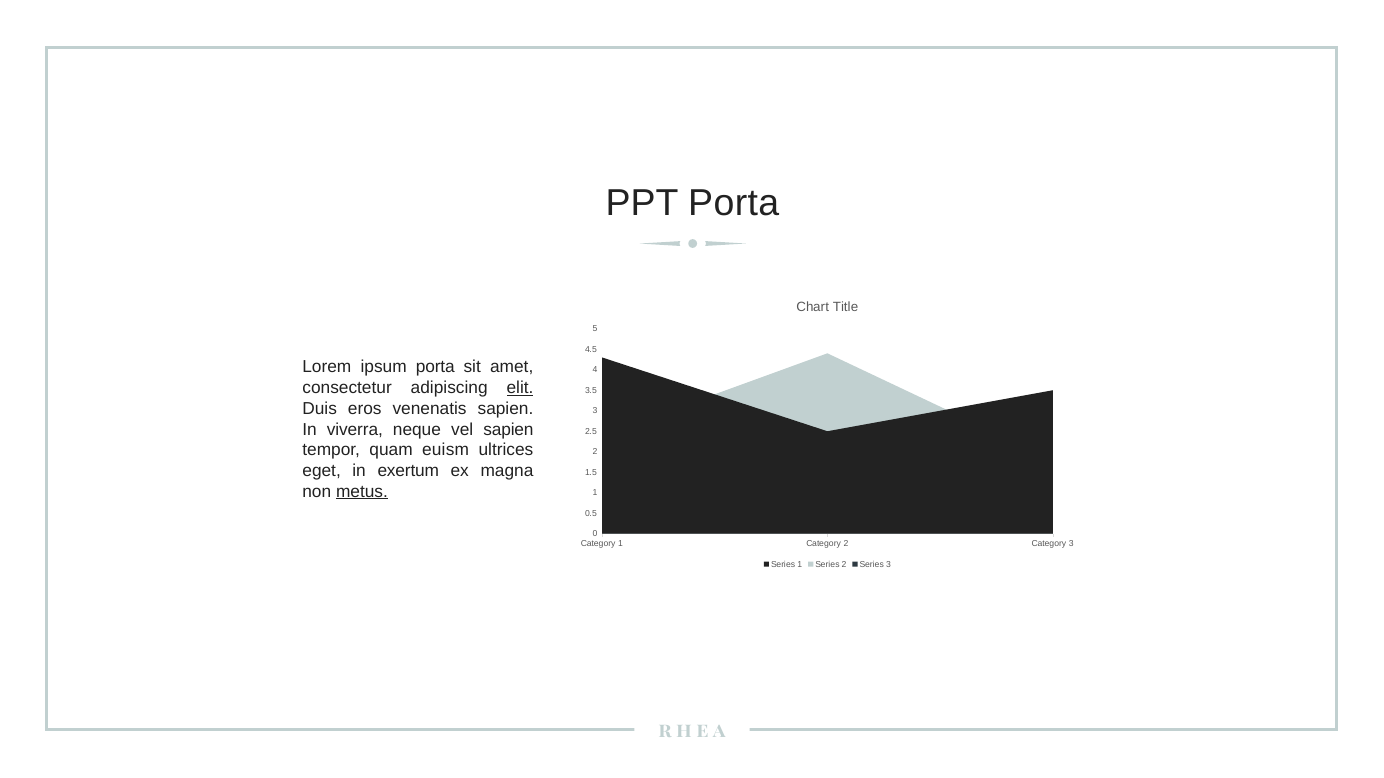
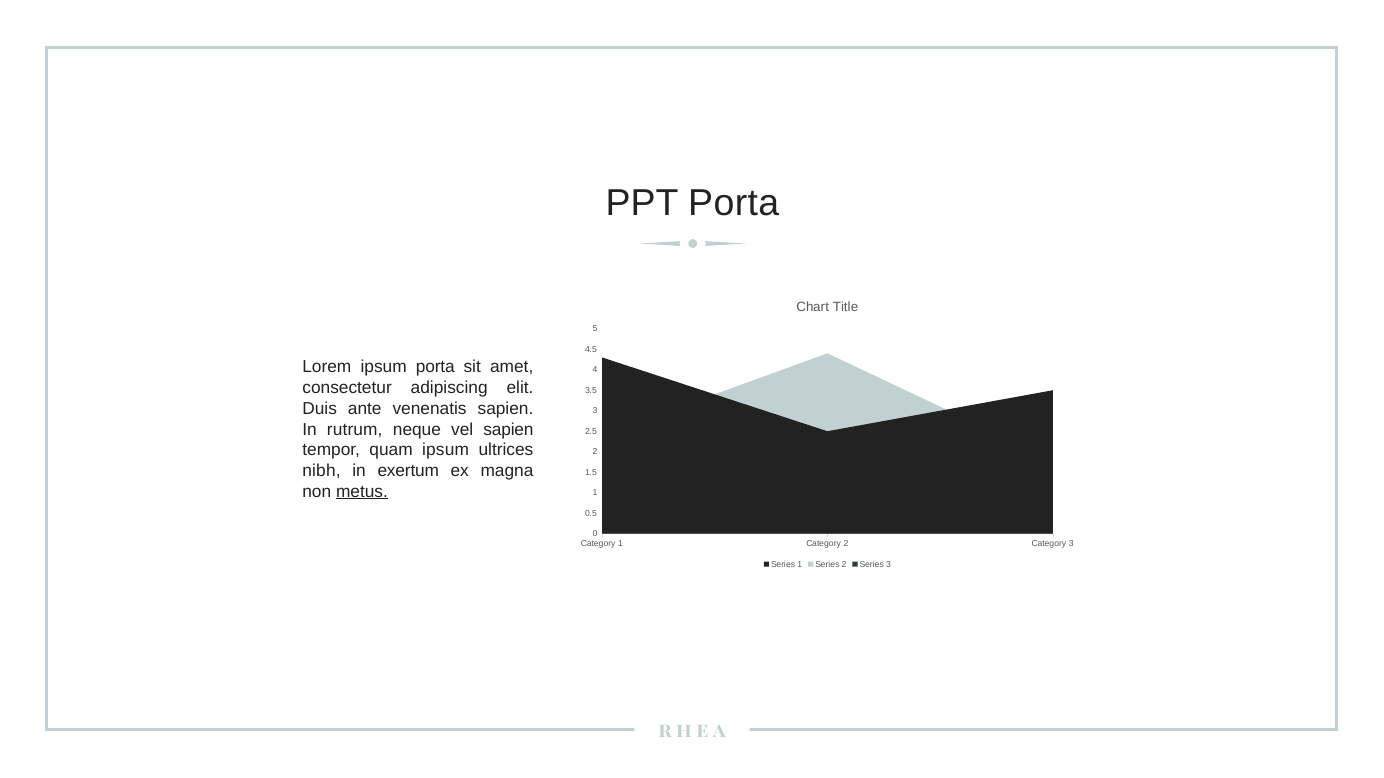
elit underline: present -> none
eros: eros -> ante
viverra: viverra -> rutrum
quam euism: euism -> ipsum
eget: eget -> nibh
